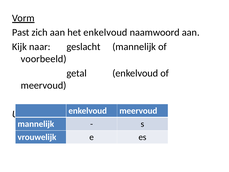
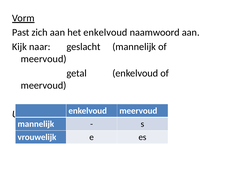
voorbeeld at (44, 59): voorbeeld -> meervoud
